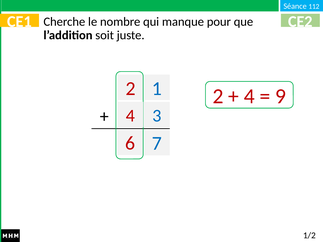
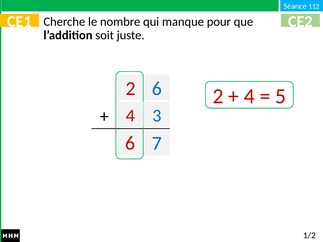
2 1: 1 -> 6
9: 9 -> 5
